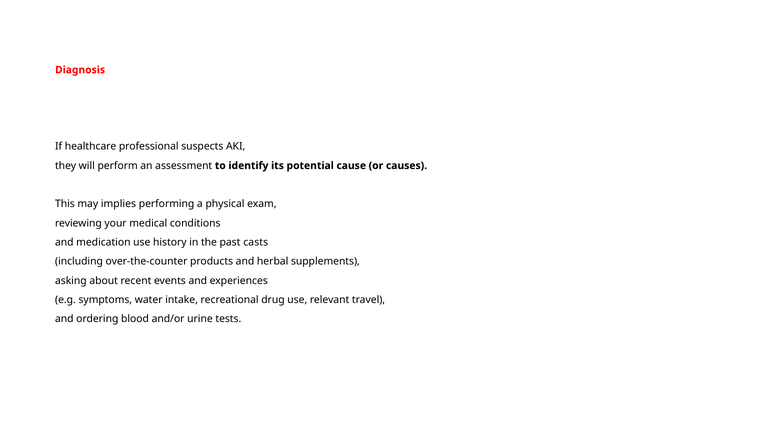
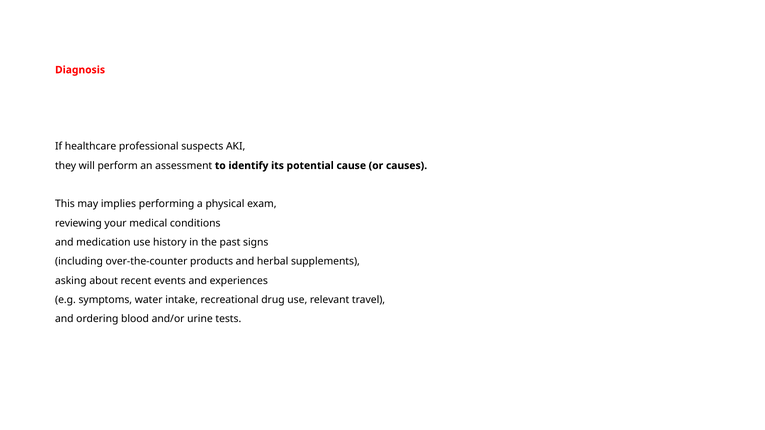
casts: casts -> signs
